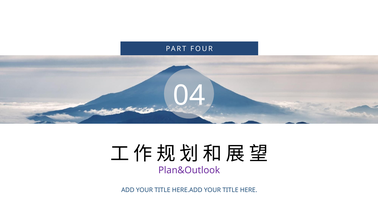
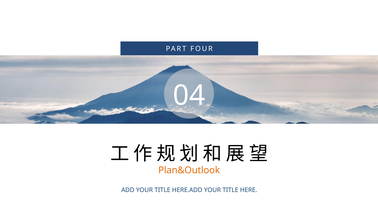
Plan&Outlook colour: purple -> orange
